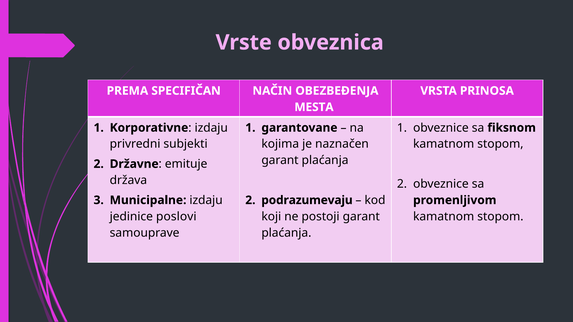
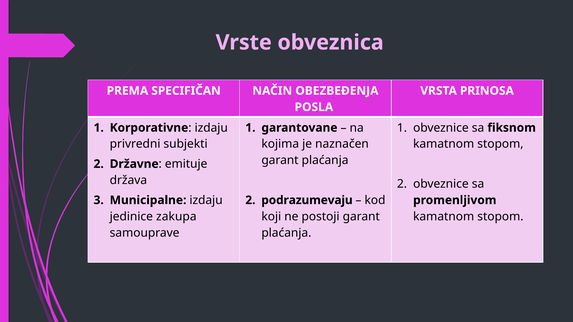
MESTA: MESTA -> POSLA
poslovi: poslovi -> zakupa
